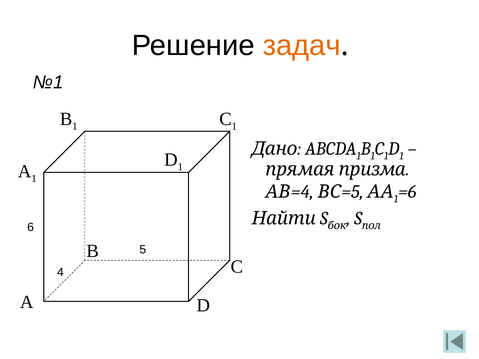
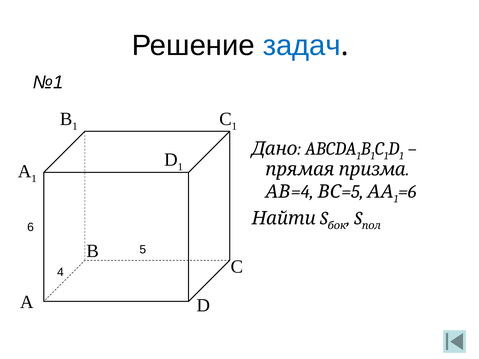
задач colour: orange -> blue
